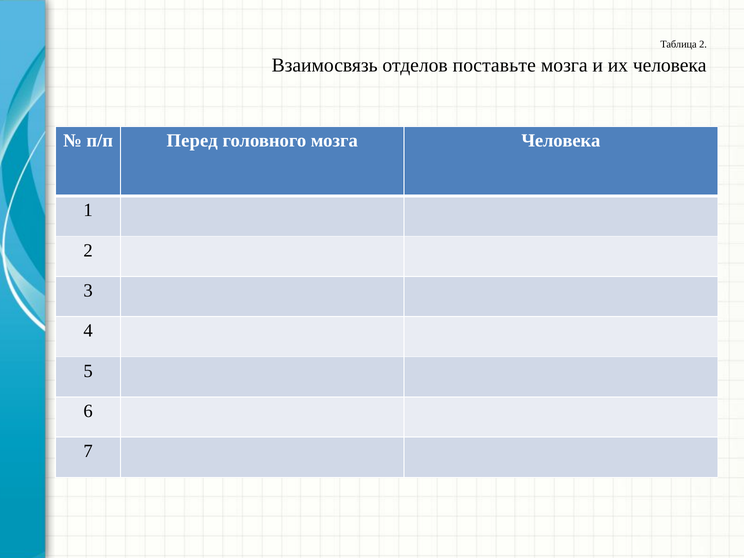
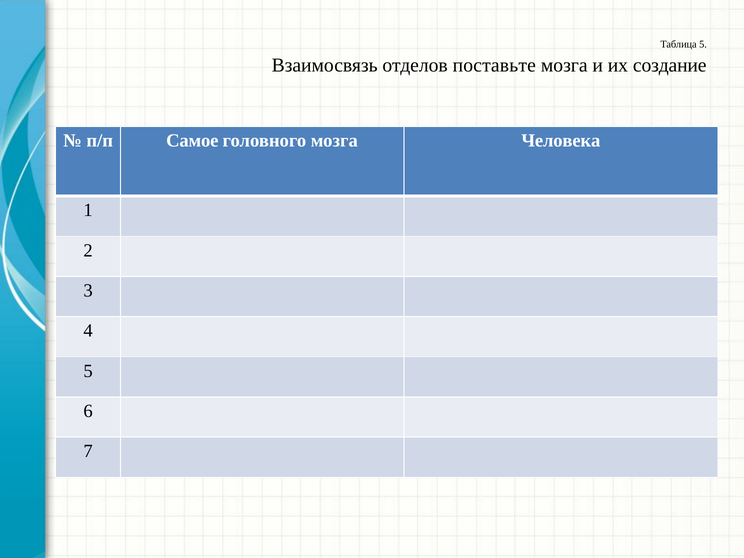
Таблица 2: 2 -> 5
их человека: человека -> создание
Перед: Перед -> Самое
